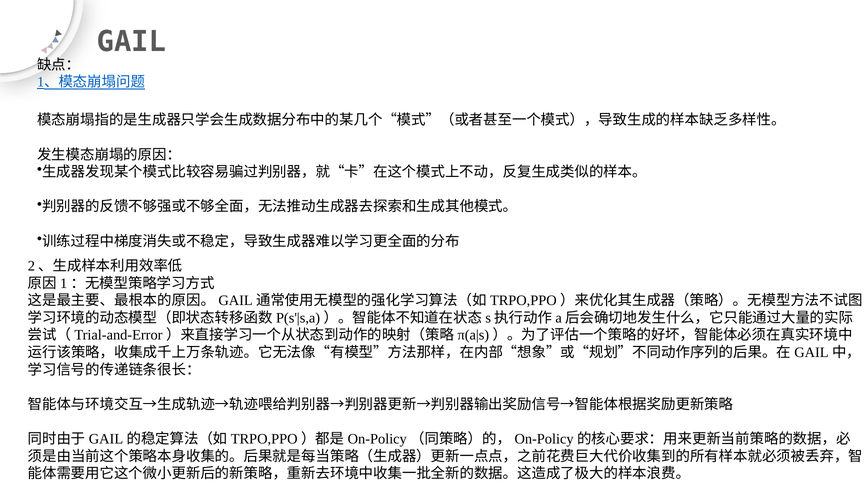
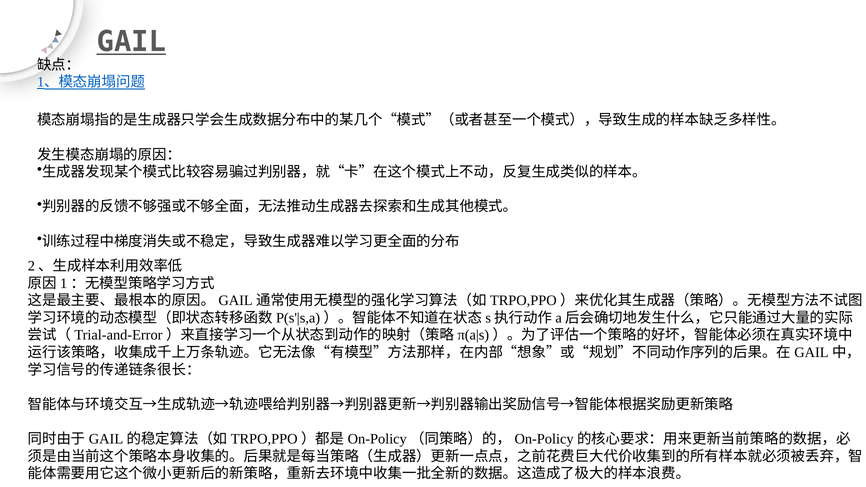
GAIL underline: none -> present
